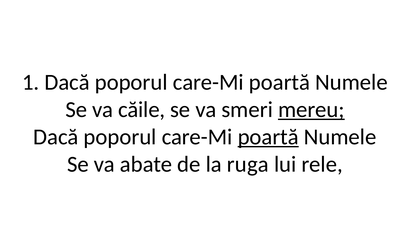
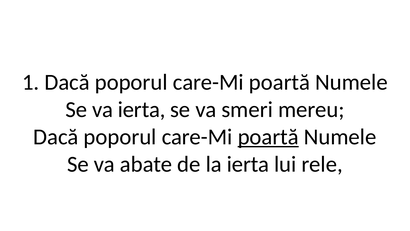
va căile: căile -> ierta
mereu underline: present -> none
la ruga: ruga -> ierta
